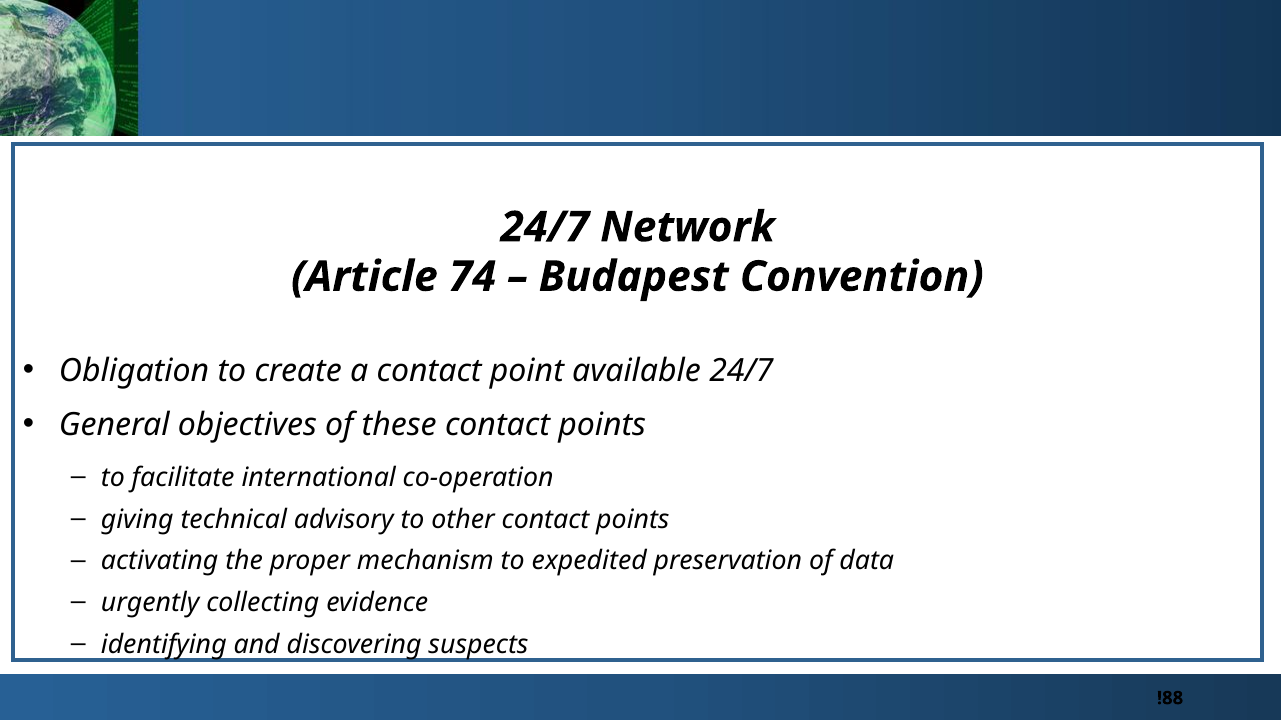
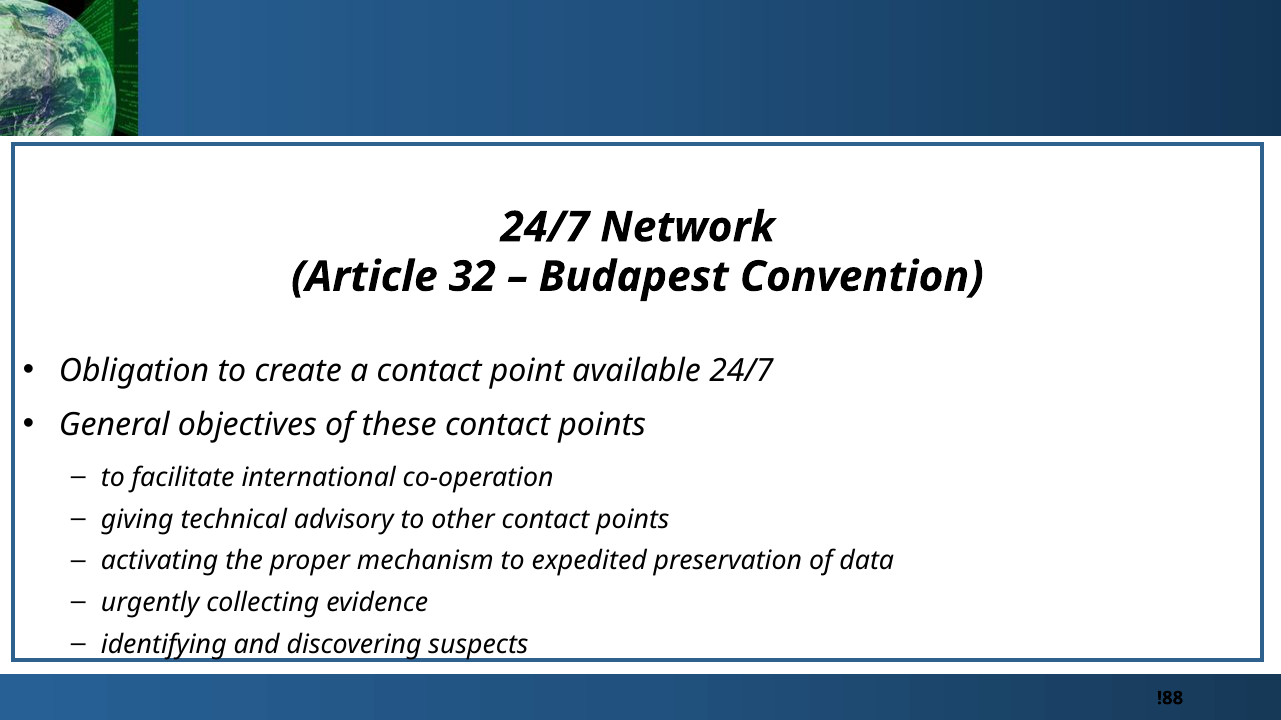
74: 74 -> 32
